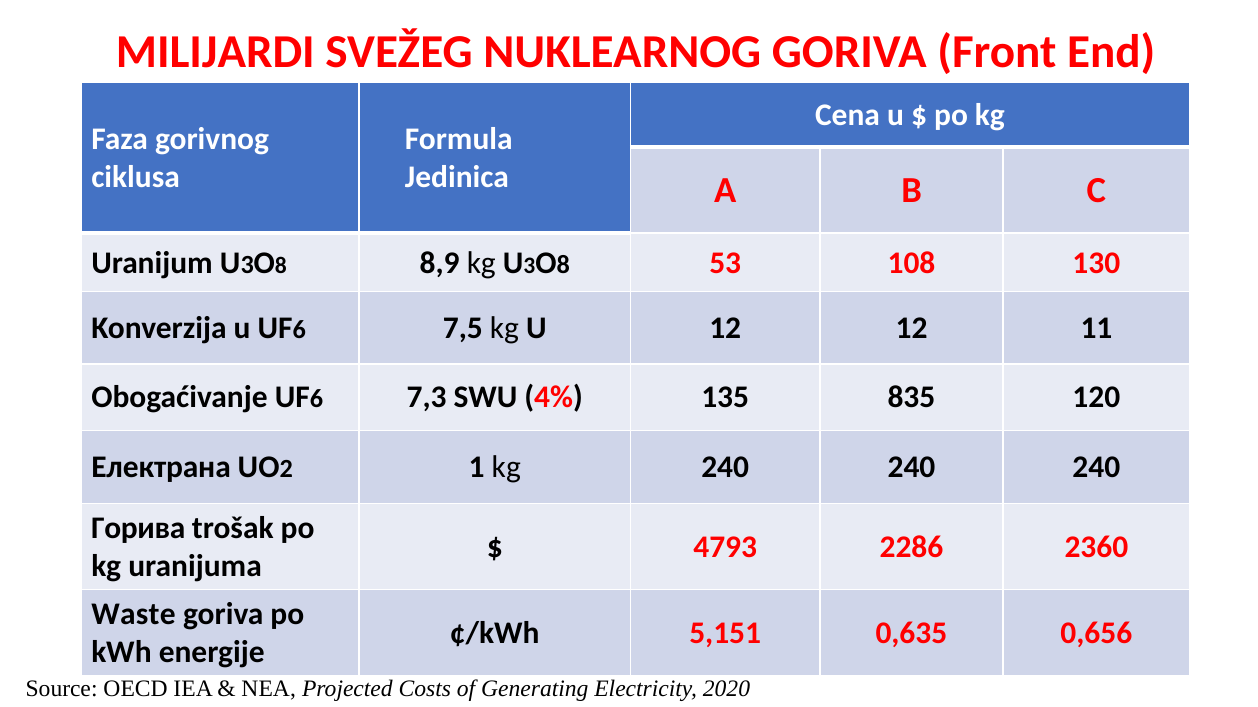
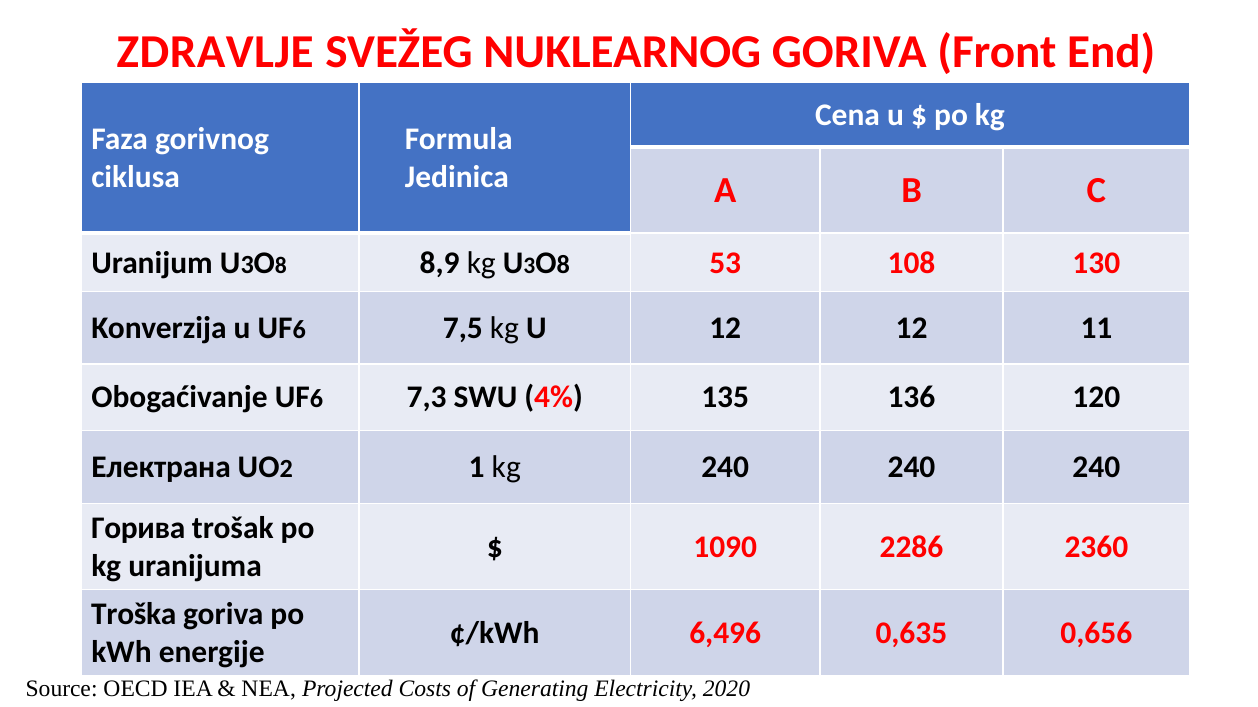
MILIJARDI: MILIJARDI -> ZDRAVLJE
835: 835 -> 136
4793: 4793 -> 1090
Waste: Waste -> Troška
5,151: 5,151 -> 6,496
